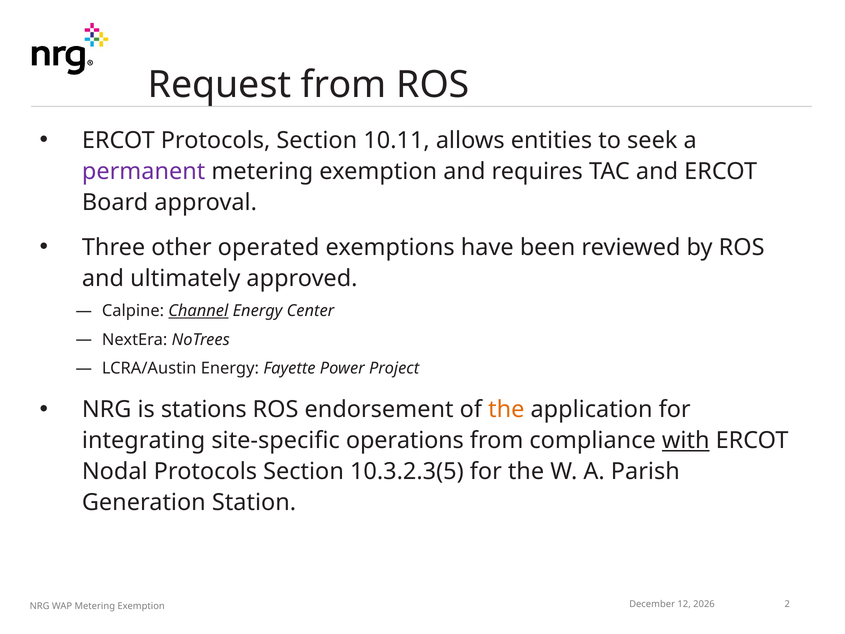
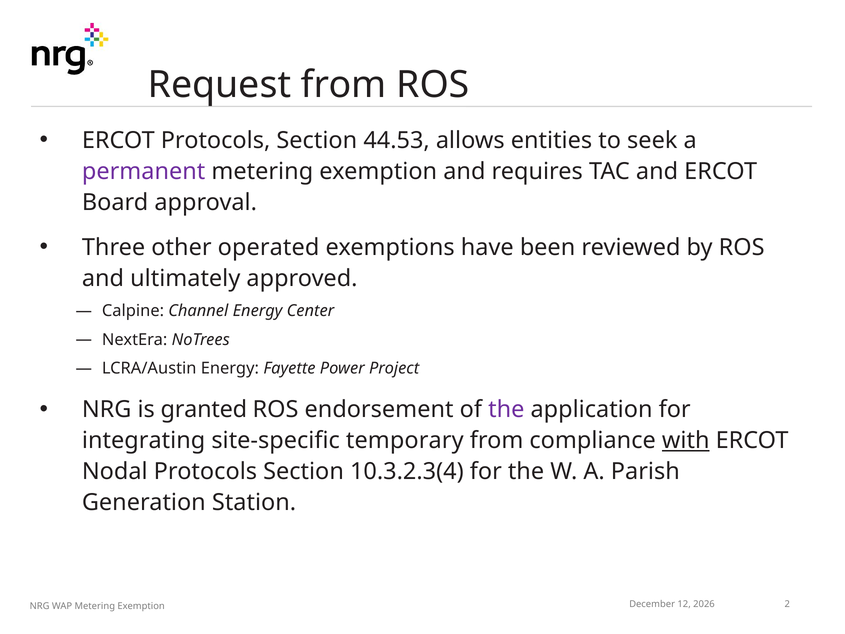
10.11: 10.11 -> 44.53
Channel underline: present -> none
stations: stations -> granted
the at (506, 410) colour: orange -> purple
operations: operations -> temporary
10.3.2.3(5: 10.3.2.3(5 -> 10.3.2.3(4
